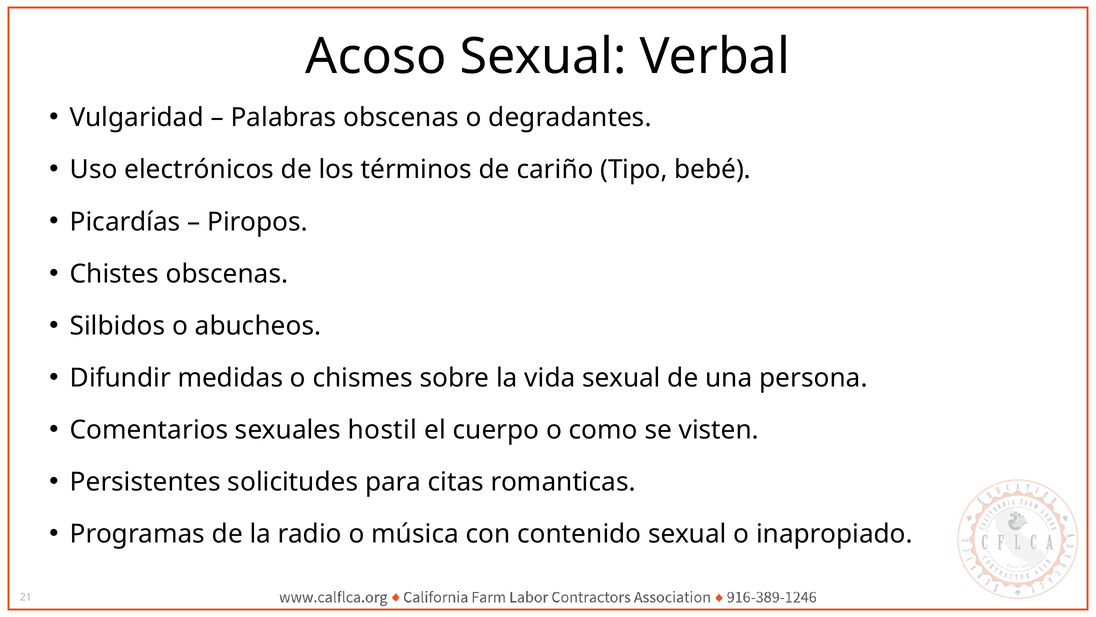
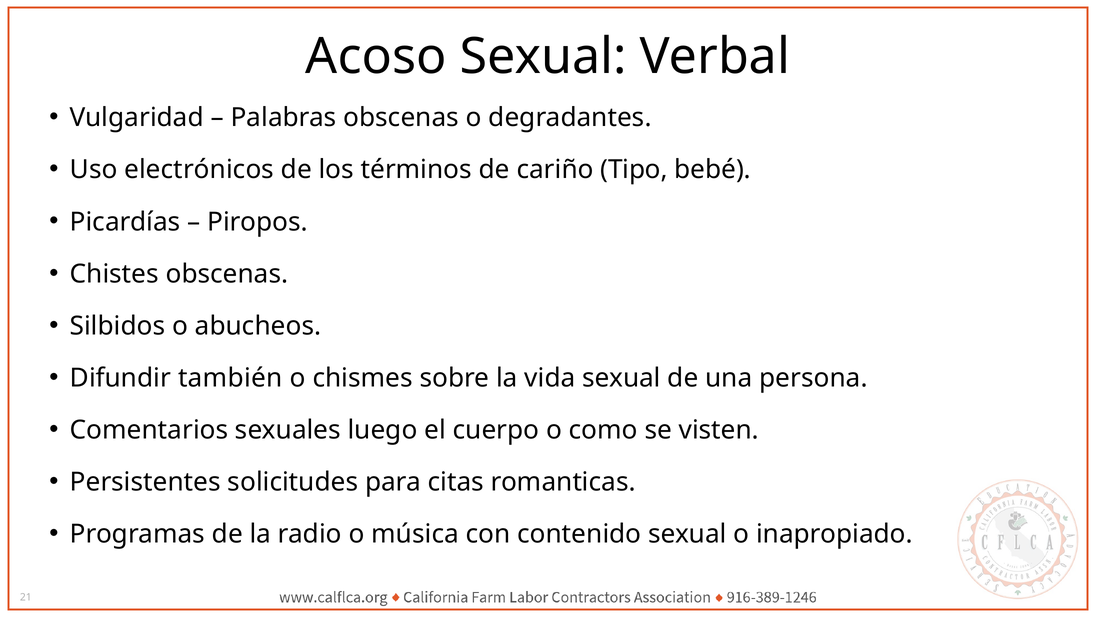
medidas: medidas -> también
hostil: hostil -> luego
